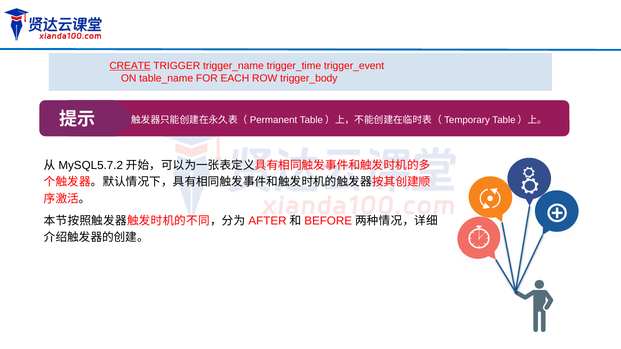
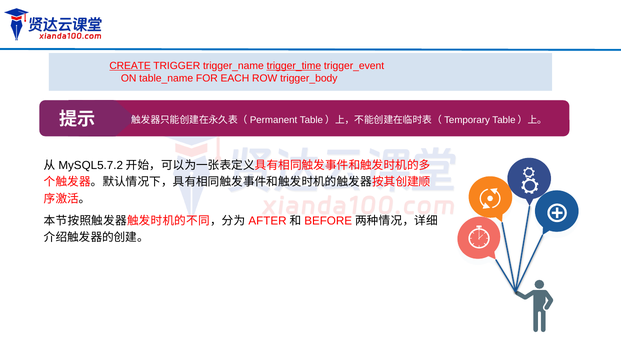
trigger_time underline: none -> present
